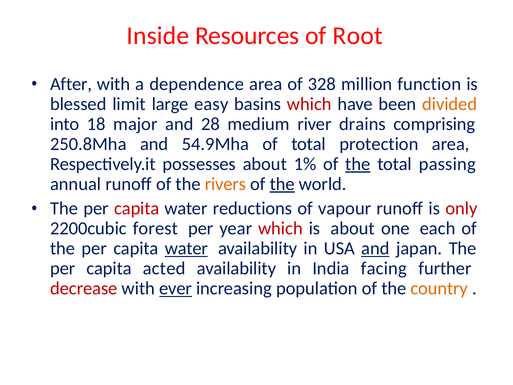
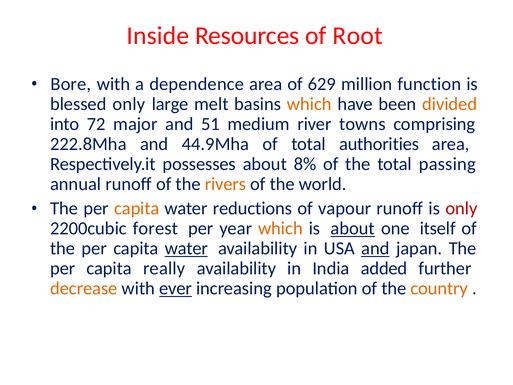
After: After -> Bore
328: 328 -> 629
blessed limit: limit -> only
easy: easy -> melt
which at (309, 104) colour: red -> orange
18: 18 -> 72
28: 28 -> 51
drains: drains -> towns
250.8Mha: 250.8Mha -> 222.8Mha
54.9Mha: 54.9Mha -> 44.9Mha
protection: protection -> authorities
1%: 1% -> 8%
the at (358, 164) underline: present -> none
the at (282, 184) underline: present -> none
capita at (137, 208) colour: red -> orange
which at (280, 228) colour: red -> orange
about at (353, 228) underline: none -> present
each: each -> itself
acted: acted -> really
facing: facing -> added
decrease colour: red -> orange
